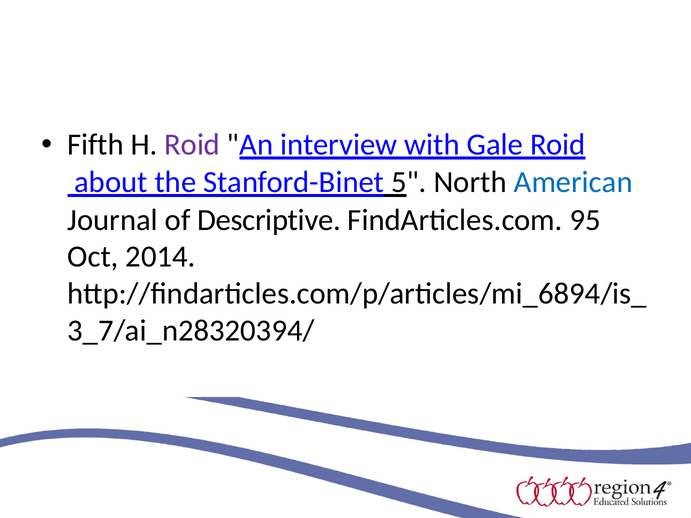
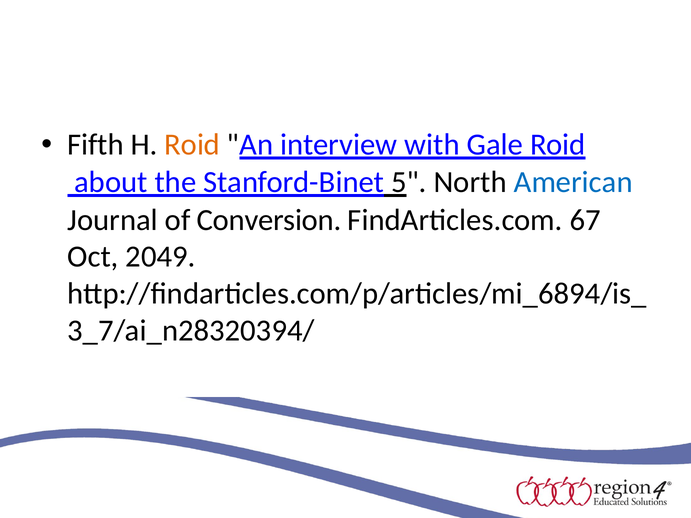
Roid at (192, 145) colour: purple -> orange
Descriptive: Descriptive -> Conversion
95: 95 -> 67
2014: 2014 -> 2049
